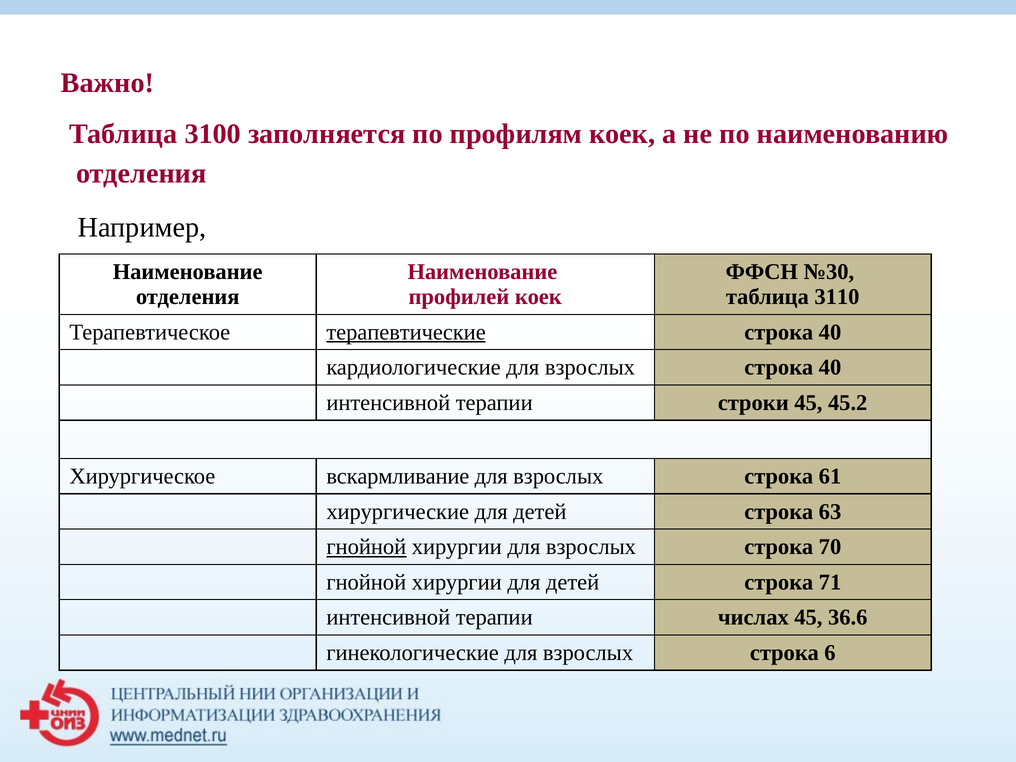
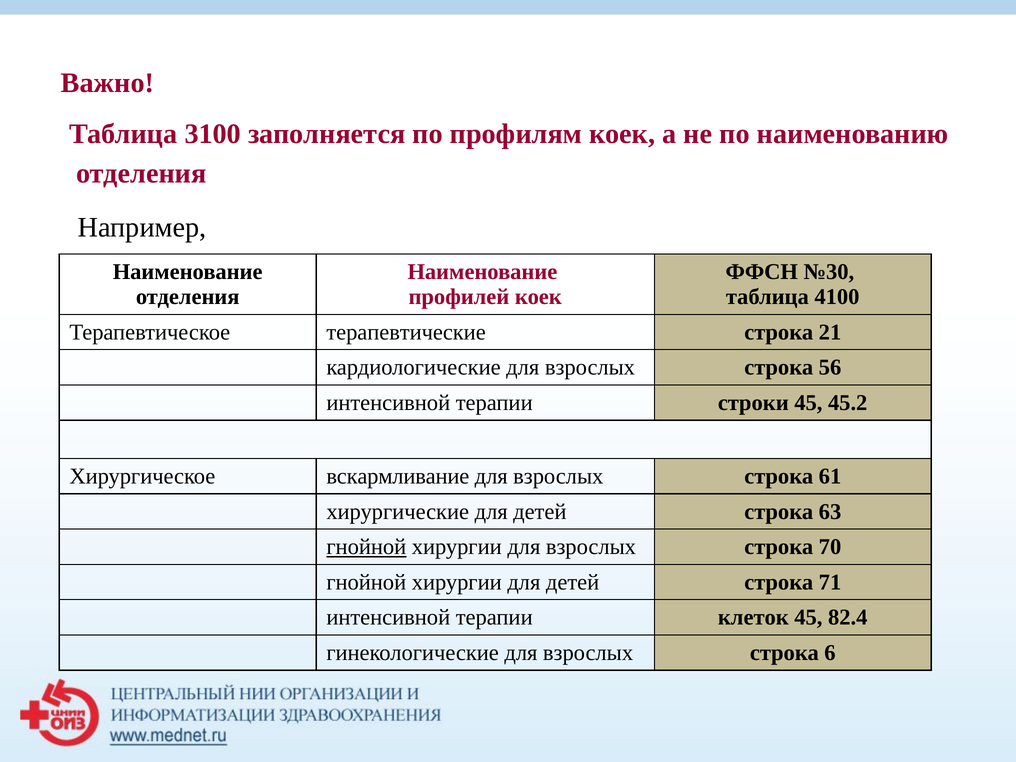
3110: 3110 -> 4100
терапевтические underline: present -> none
40 at (830, 332): 40 -> 21
взрослых строка 40: 40 -> 56
числах: числах -> клеток
36.6: 36.6 -> 82.4
